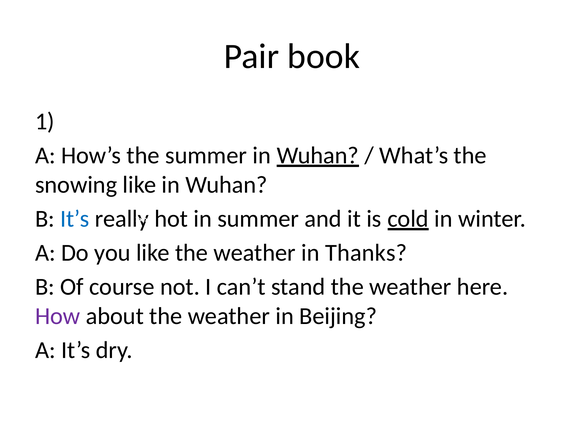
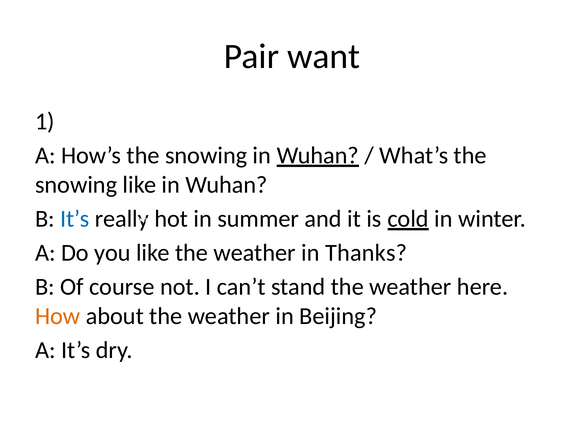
book: book -> want
How’s the summer: summer -> snowing
How colour: purple -> orange
